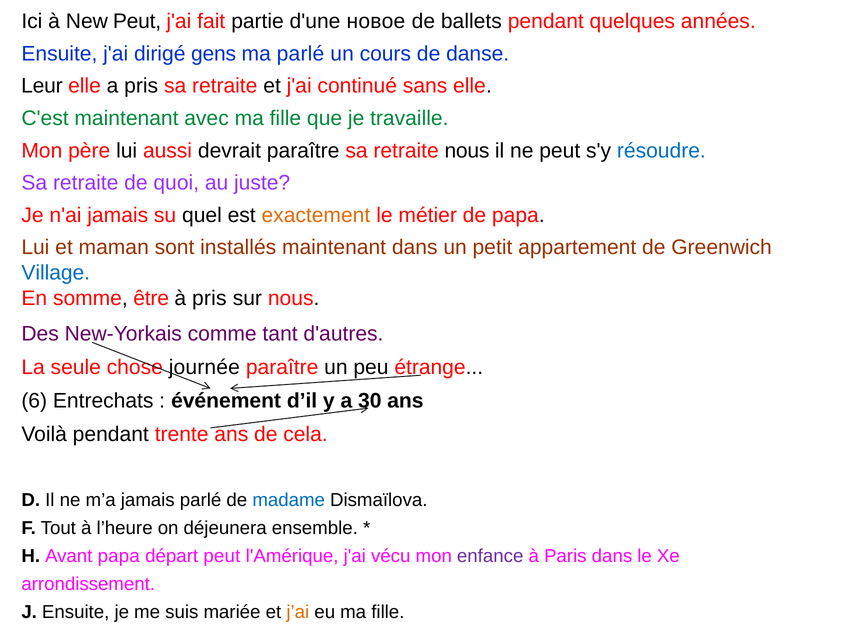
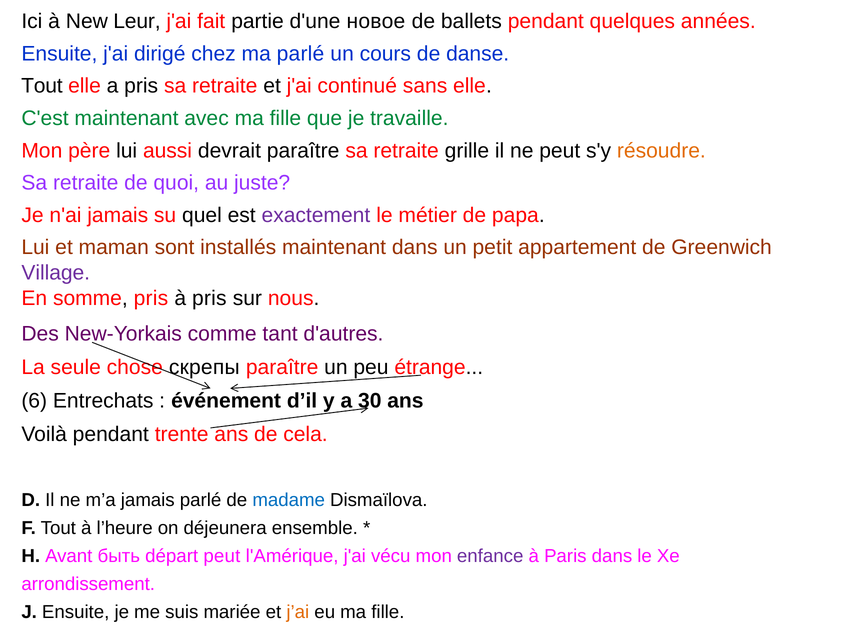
New Peut: Peut -> Leur
gens: gens -> chez
Leur at (42, 86): Leur -> Tout
retraite nous: nous -> grille
résoudre colour: blue -> orange
exactement colour: orange -> purple
Village colour: blue -> purple
somme être: être -> pris
journée: journée -> скрепы
Avant papa: papa -> быть
